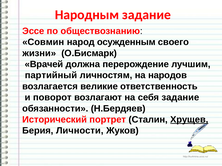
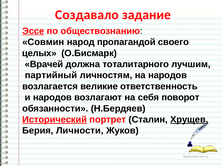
Народным: Народным -> Создавало
Эссе underline: none -> present
осужденным: осужденным -> пропагандой
жизни: жизни -> целых
перерождение: перерождение -> тоталитарного
и поворот: поворот -> народов
себя задание: задание -> поворот
Исторический underline: none -> present
